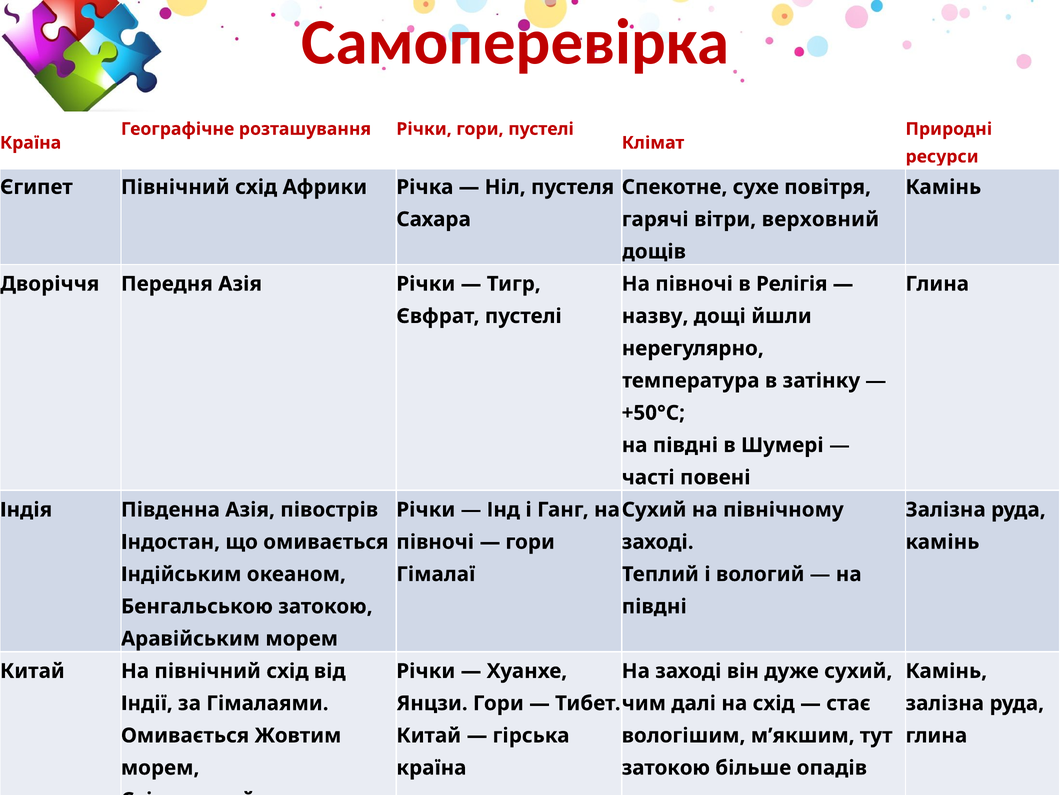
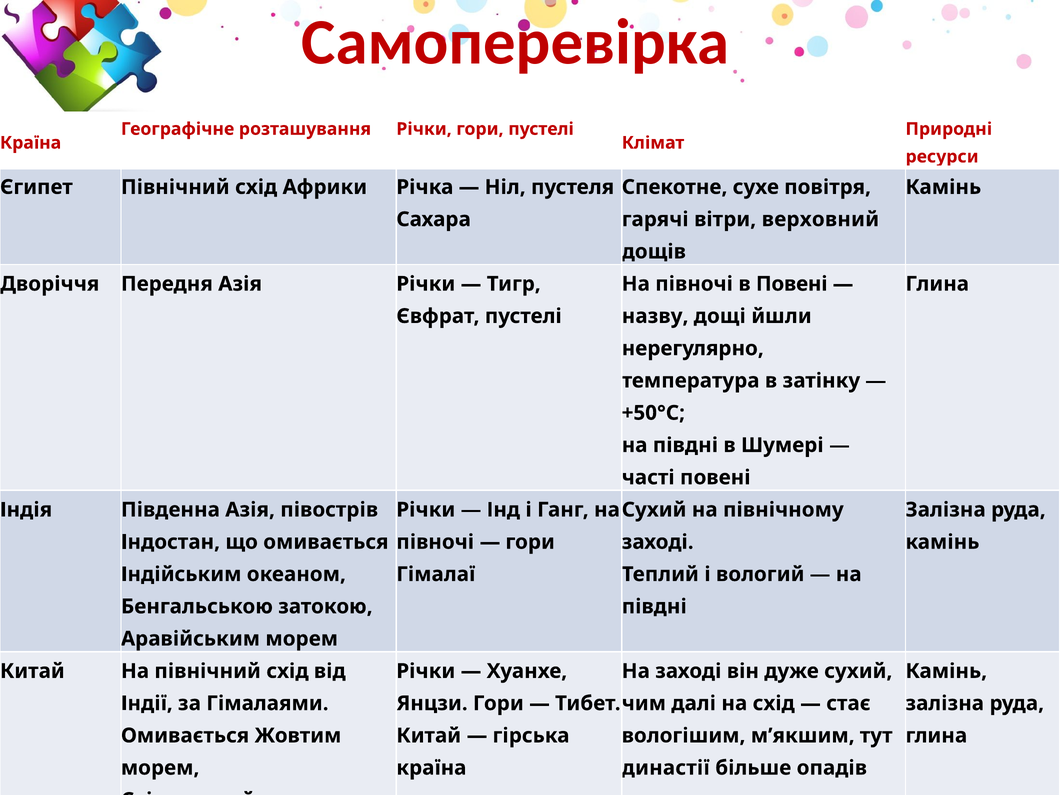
в Релігія: Релігія -> Повені
затокою at (666, 768): затокою -> династії
